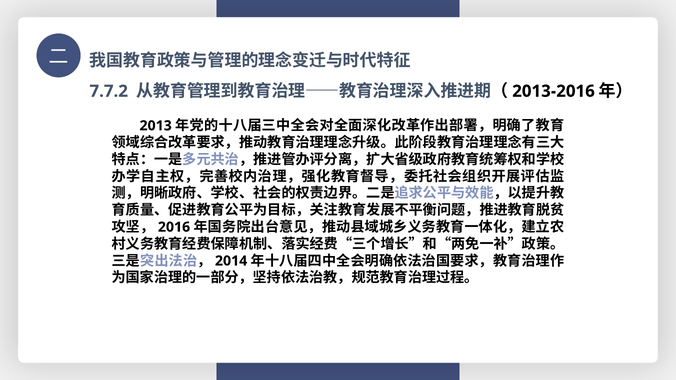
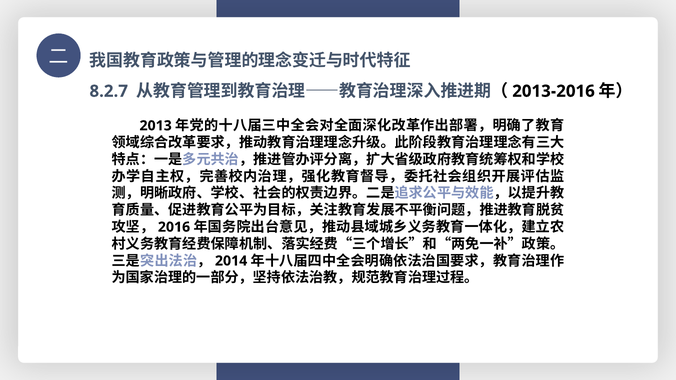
7.7.2: 7.7.2 -> 8.2.7
